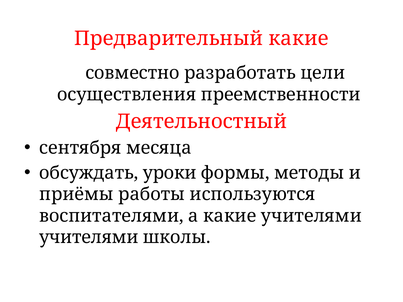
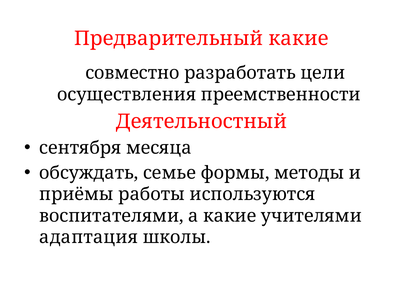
уроки: уроки -> семье
учителями at (89, 237): учителями -> адаптация
